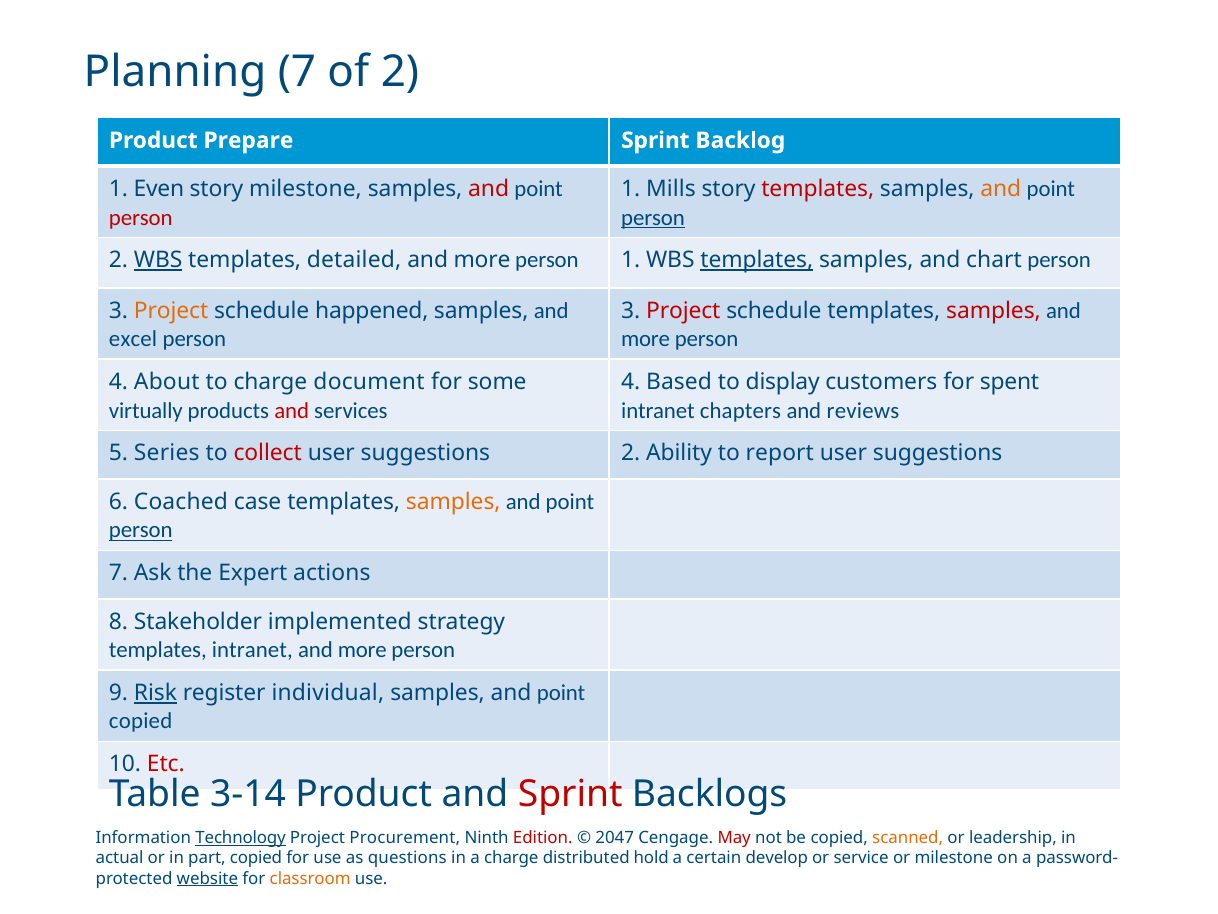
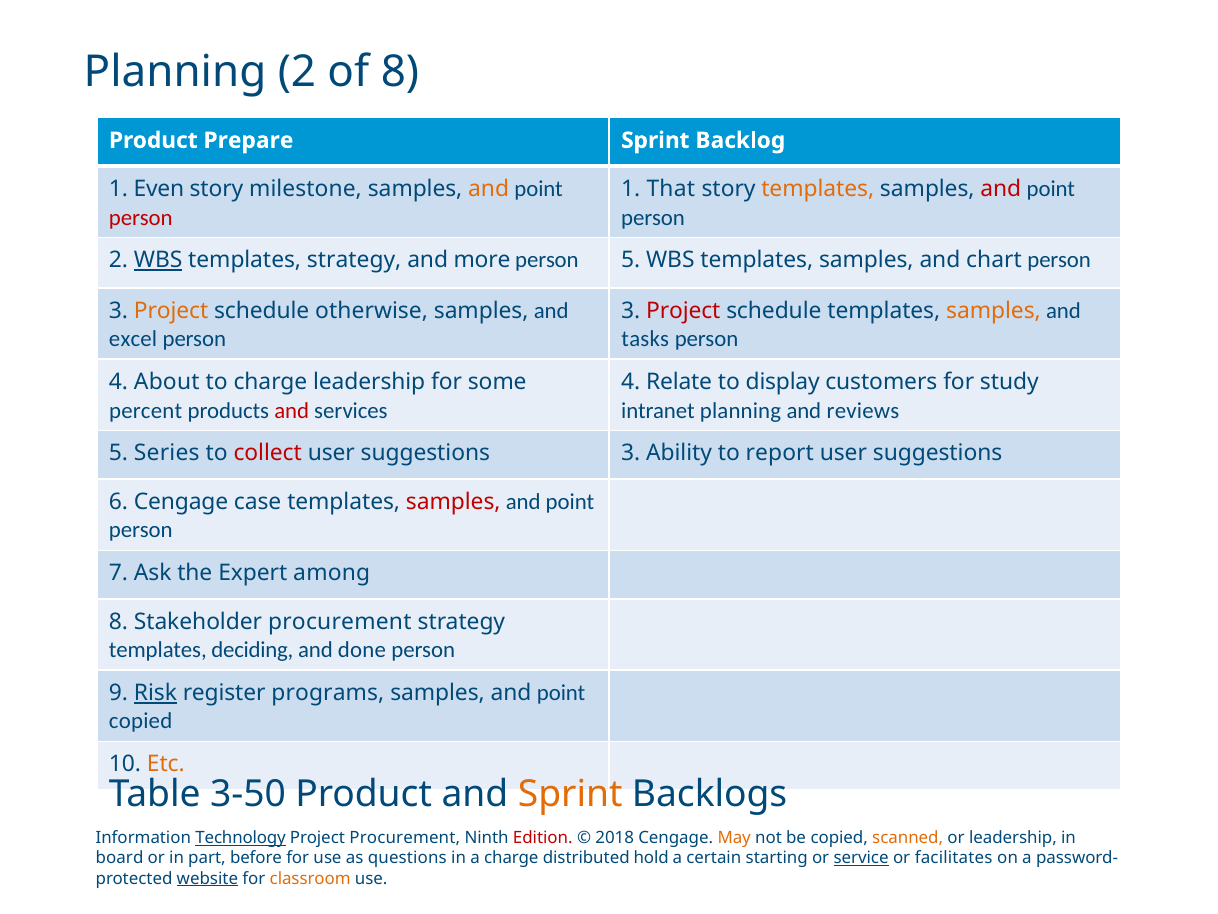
Planning 7: 7 -> 2
of 2: 2 -> 8
and at (489, 189) colour: red -> orange
Mills: Mills -> That
templates at (818, 189) colour: red -> orange
and at (1001, 189) colour: orange -> red
person at (653, 217) underline: present -> none
templates detailed: detailed -> strategy
1 at (631, 260): 1 -> 5
templates at (757, 260) underline: present -> none
happened: happened -> otherwise
samples at (993, 311) colour: red -> orange
more at (646, 339): more -> tasks
charge document: document -> leadership
Based: Based -> Relate
spent: spent -> study
virtually: virtually -> percent
intranet chapters: chapters -> planning
suggestions 2: 2 -> 3
6 Coached: Coached -> Cengage
samples at (453, 502) colour: orange -> red
person at (141, 530) underline: present -> none
actions: actions -> among
Stakeholder implemented: implemented -> procurement
templates intranet: intranet -> deciding
more at (362, 650): more -> done
individual: individual -> programs
Etc colour: red -> orange
3-14: 3-14 -> 3-50
Sprint at (570, 793) colour: red -> orange
2047: 2047 -> 2018
May colour: red -> orange
actual: actual -> board
part copied: copied -> before
develop: develop -> starting
service underline: none -> present
or milestone: milestone -> facilitates
